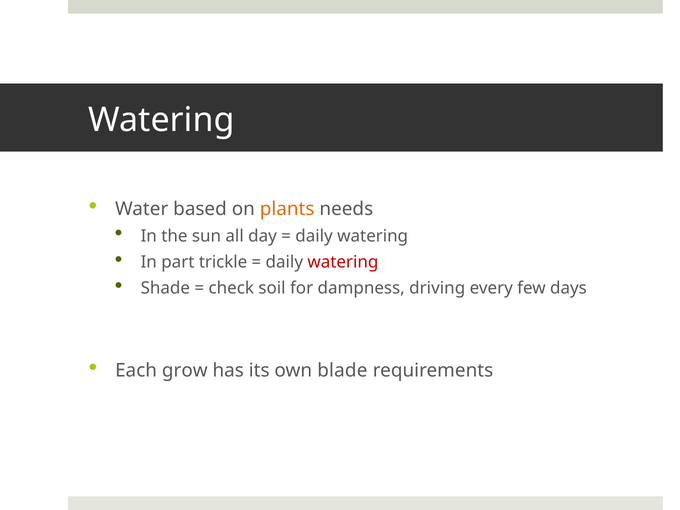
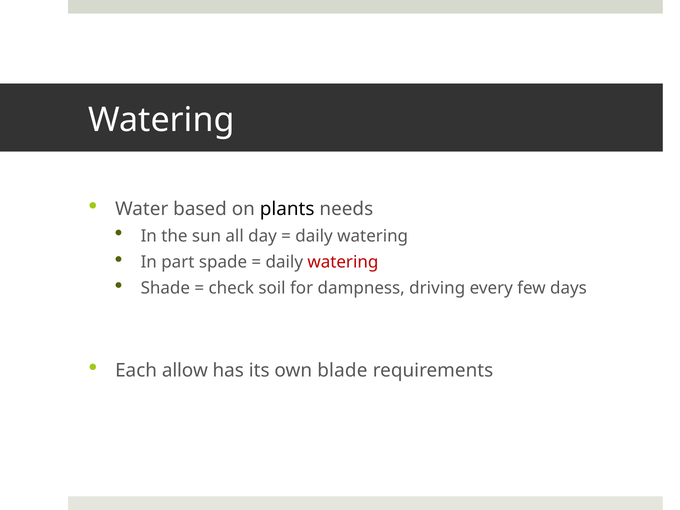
plants colour: orange -> black
trickle: trickle -> spade
grow: grow -> allow
